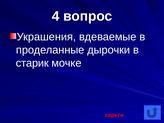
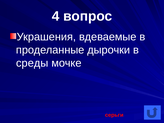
старик: старик -> среды
